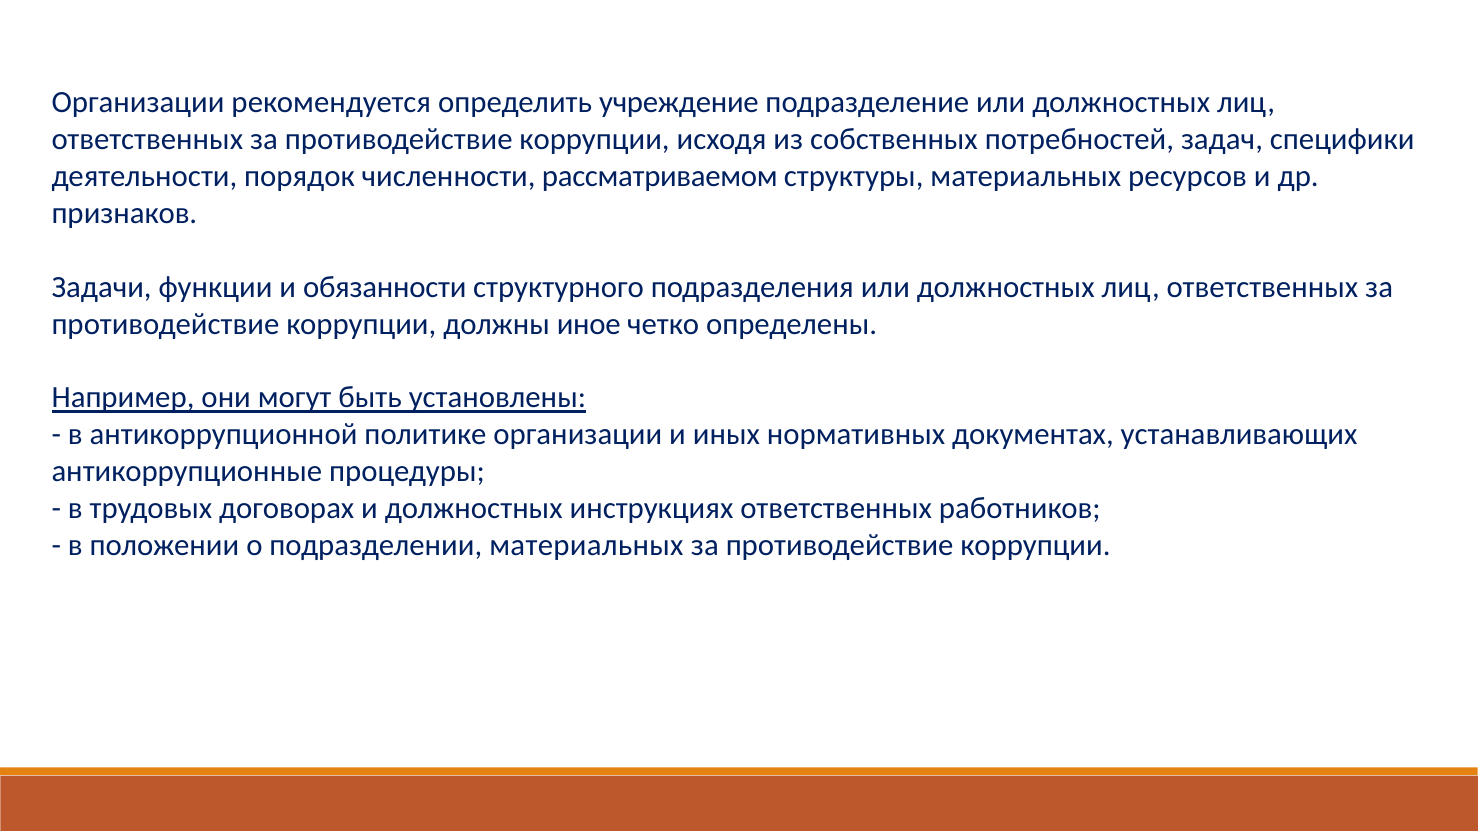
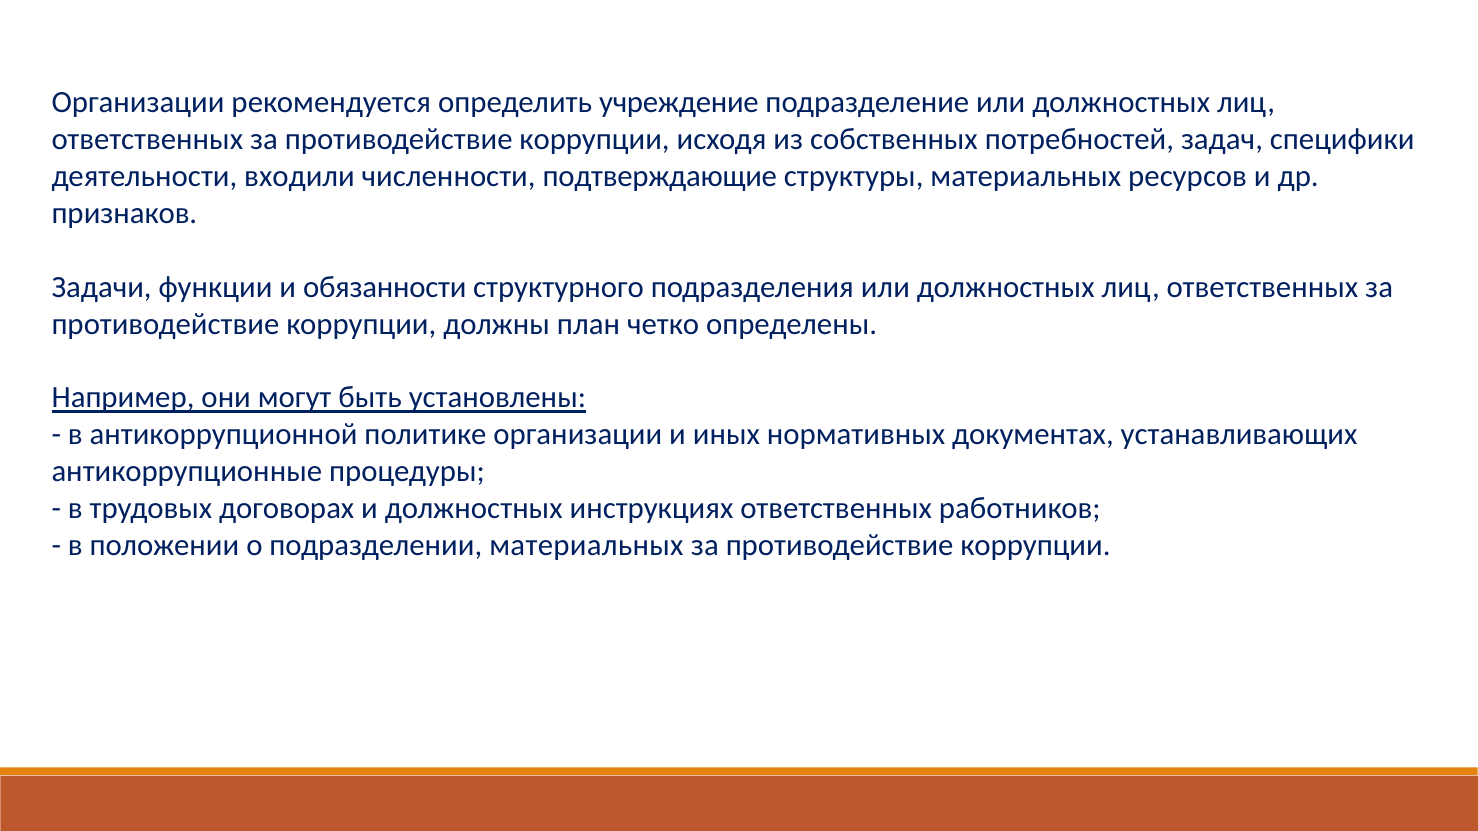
порядок: порядок -> входили
рассматриваемом: рассматриваемом -> подтверждающие
иное: иное -> план
